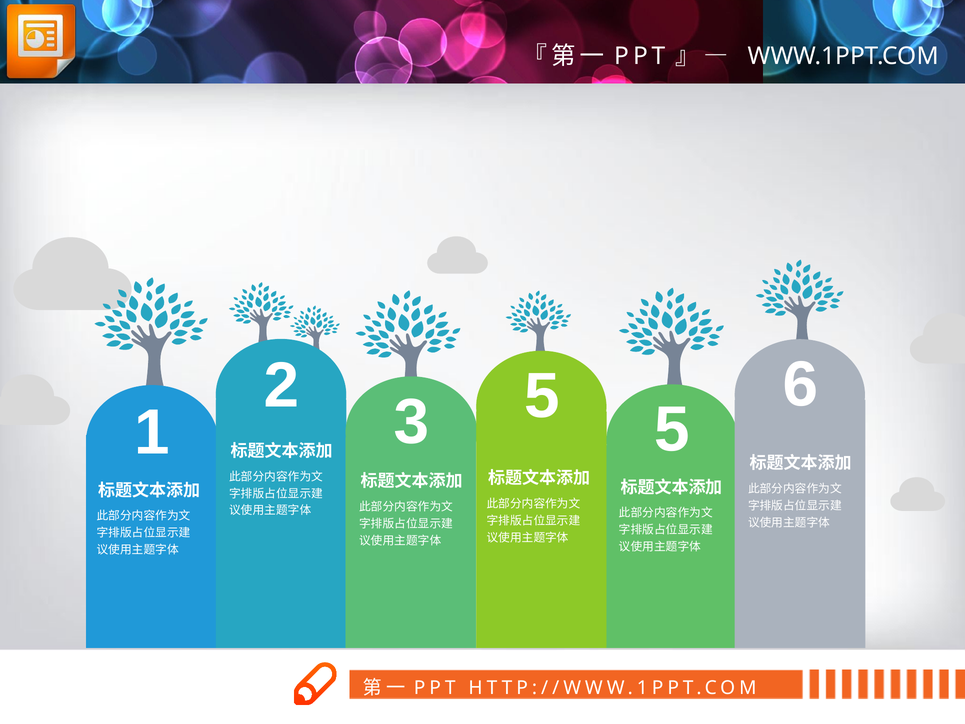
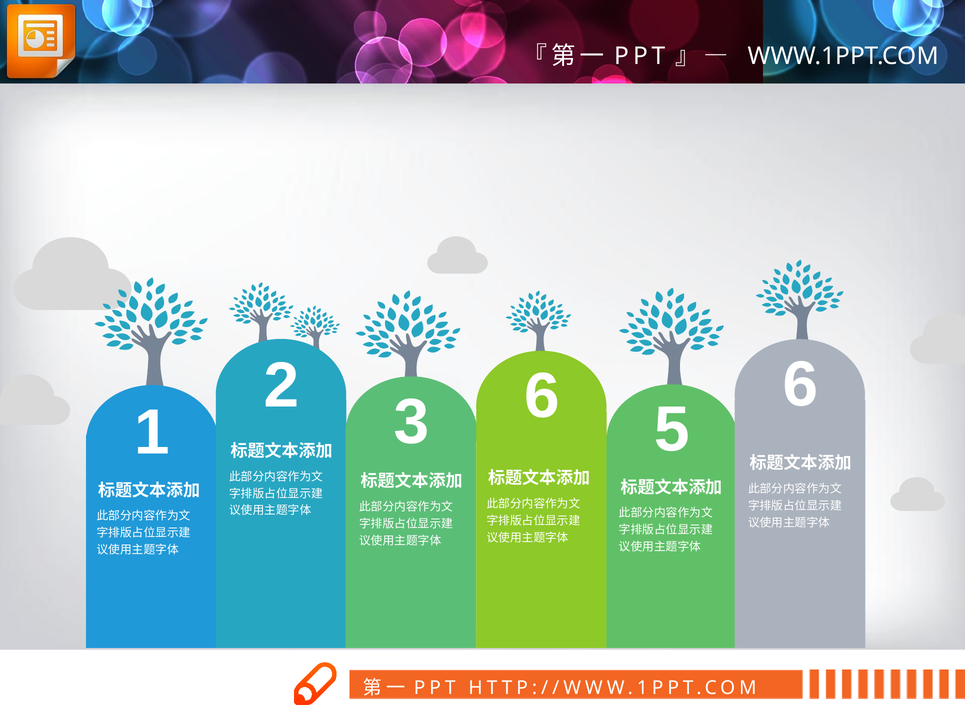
3 5: 5 -> 6
